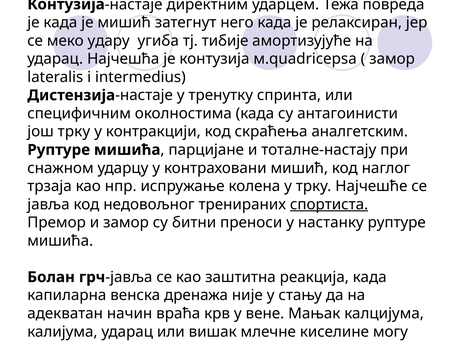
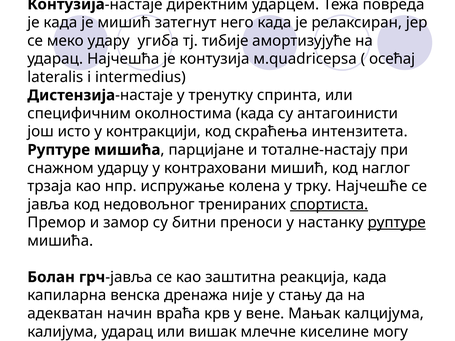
замор at (392, 59): замор -> осећај
још трку: трку -> исто
аналгетским: аналгетским -> интензитета
руптуре at (397, 223) underline: none -> present
